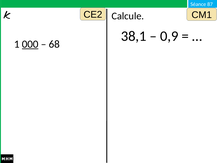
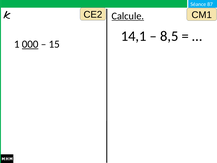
Calcule underline: none -> present
38,1: 38,1 -> 14,1
0,9: 0,9 -> 8,5
68: 68 -> 15
